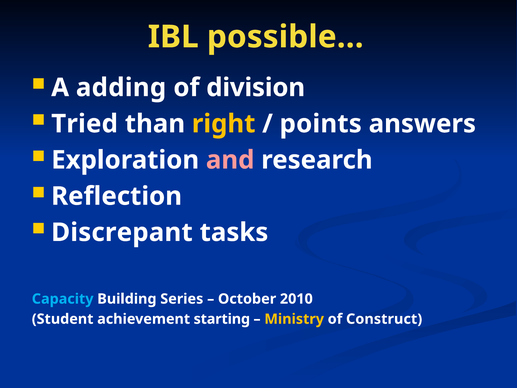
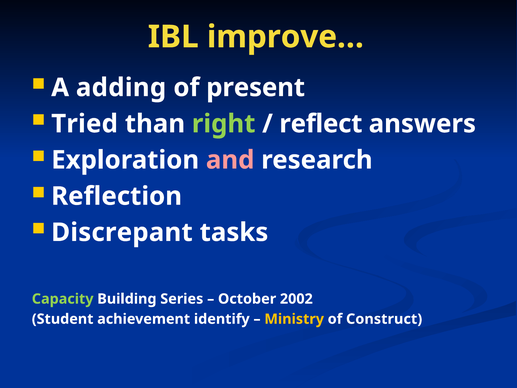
possible…: possible… -> improve…
division: division -> present
right colour: yellow -> light green
points: points -> reflect
Capacity colour: light blue -> light green
2010: 2010 -> 2002
starting: starting -> identify
